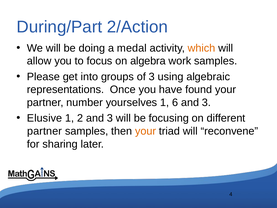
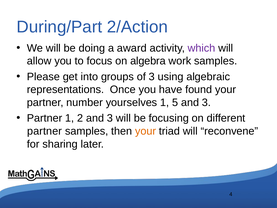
medal: medal -> award
which colour: orange -> purple
6: 6 -> 5
Elusive at (45, 118): Elusive -> Partner
